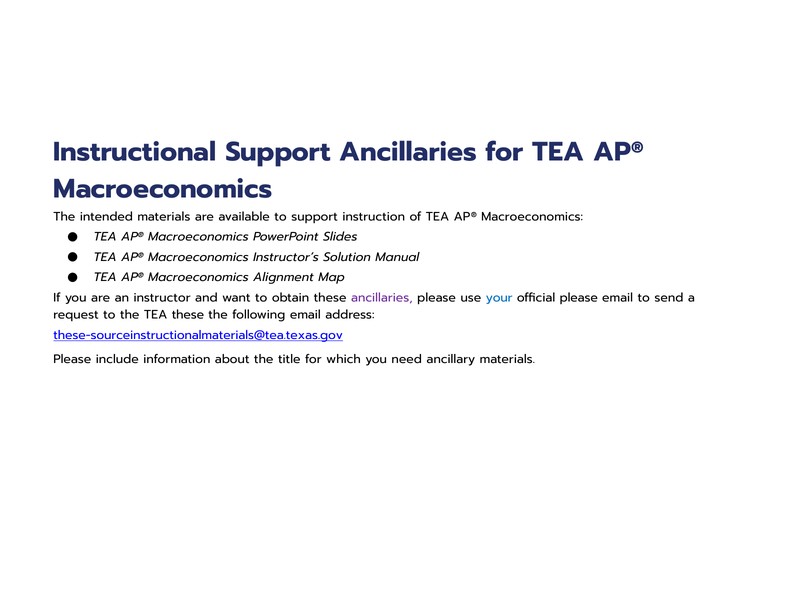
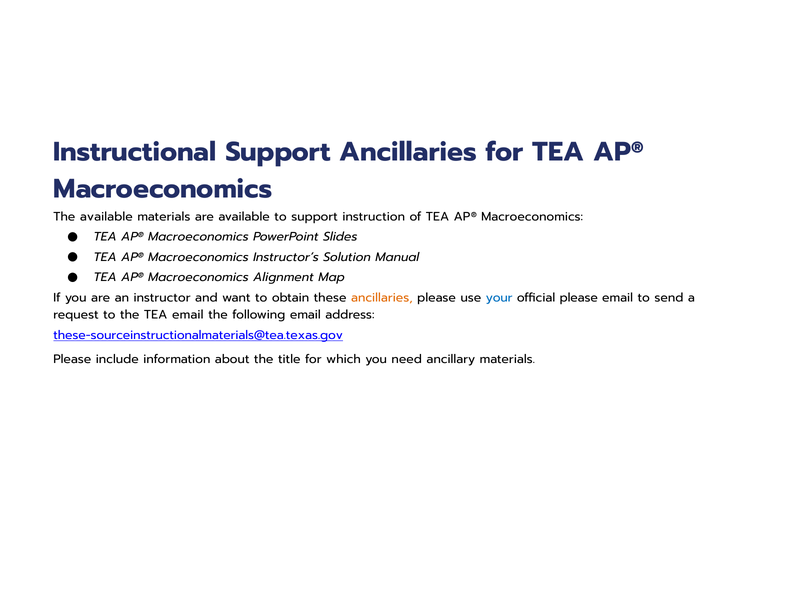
The intended: intended -> available
ancillaries at (382, 298) colour: purple -> orange
TEA these: these -> email
